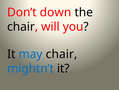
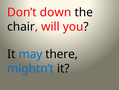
may chair: chair -> there
